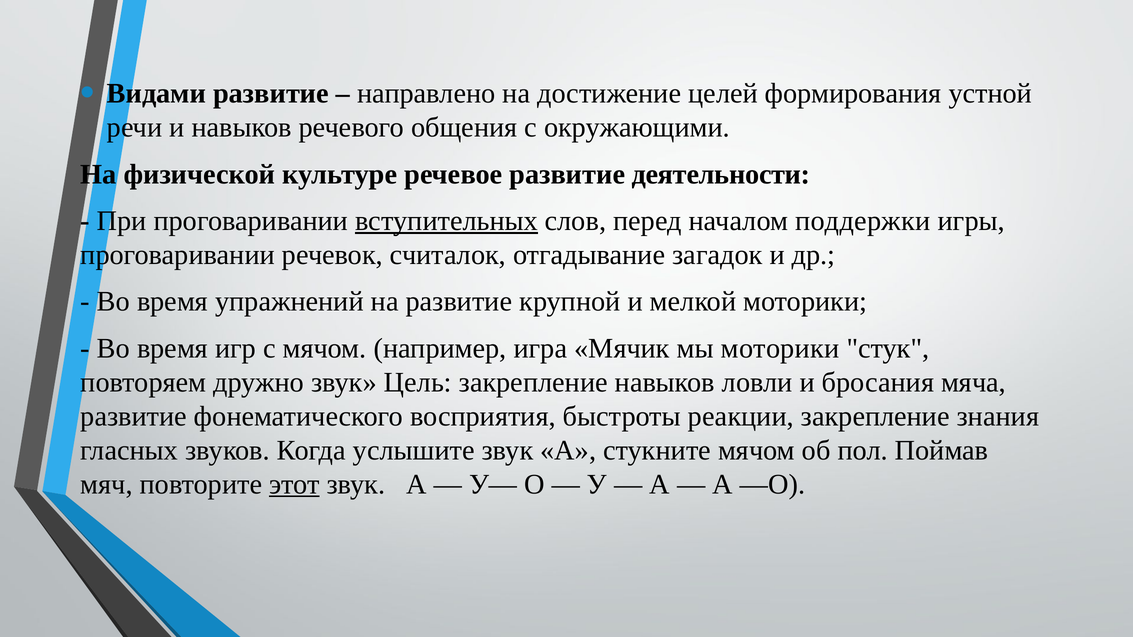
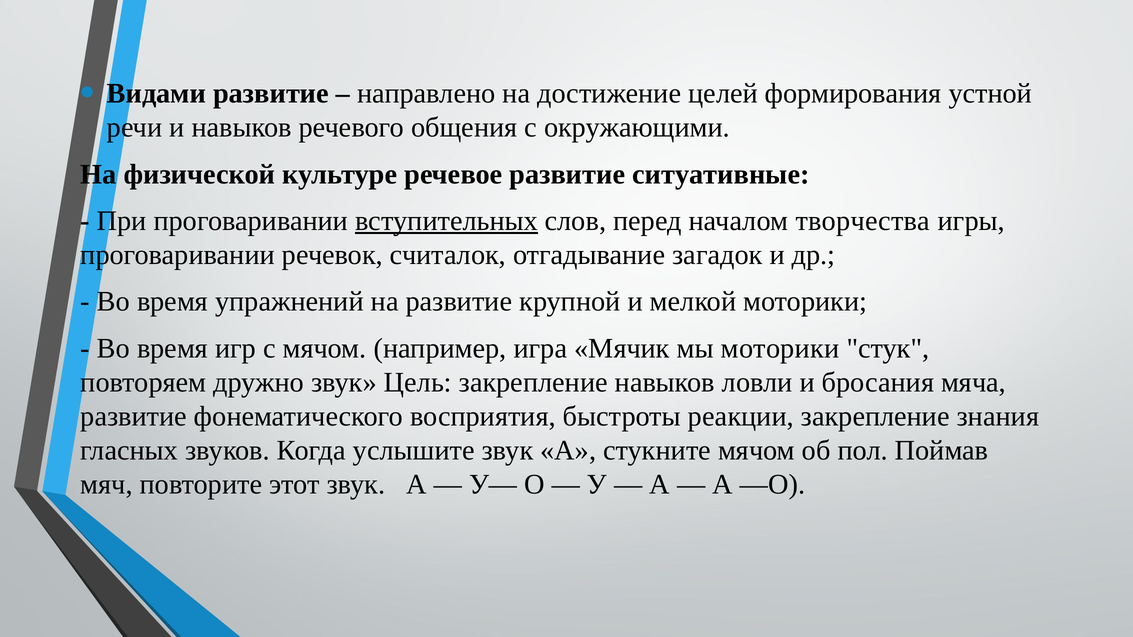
деятельности: деятельности -> ситуативные
поддержки: поддержки -> творчества
этот underline: present -> none
